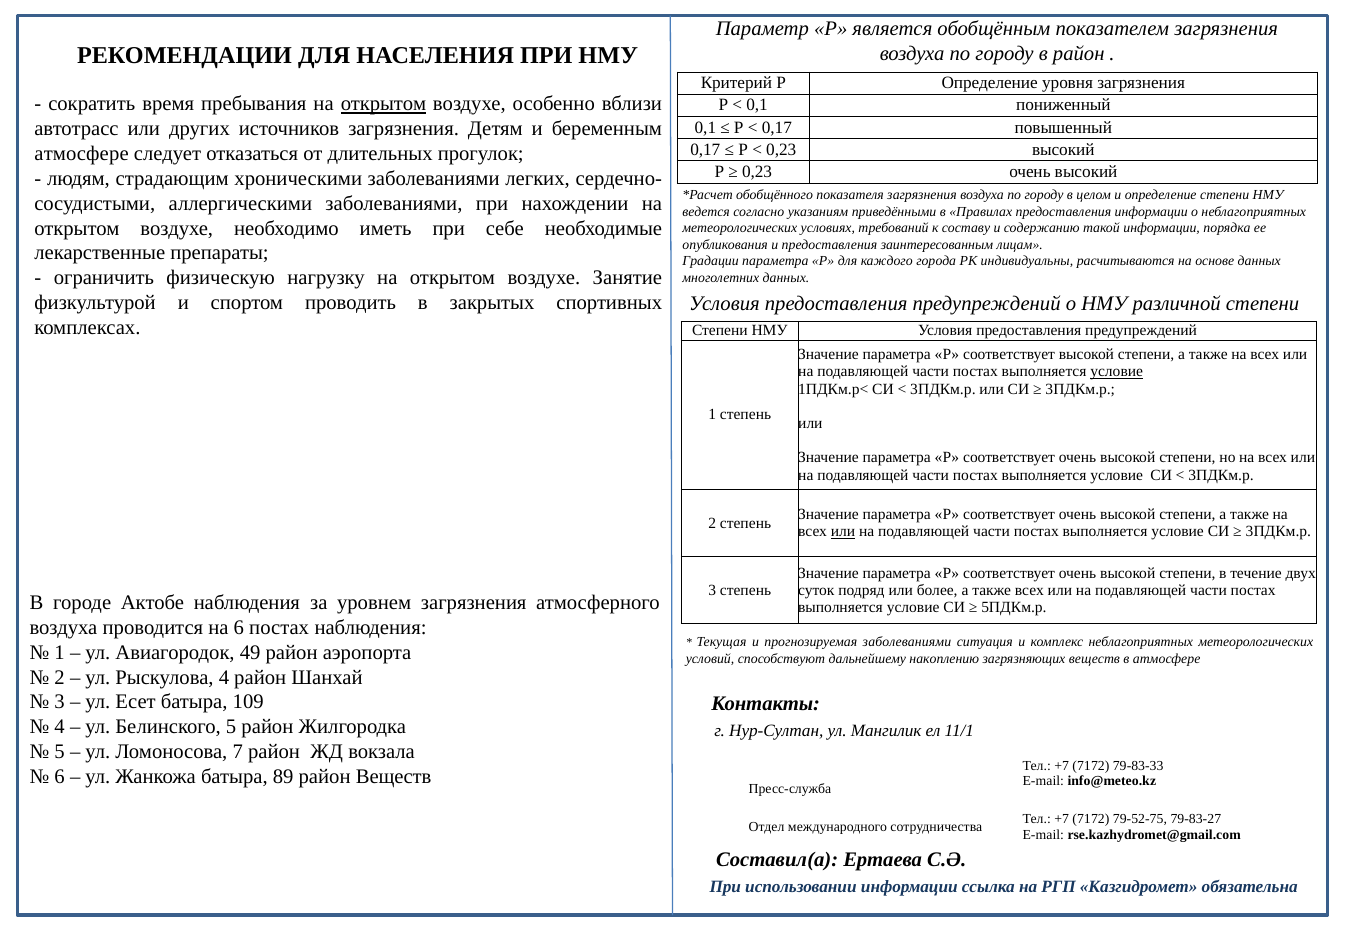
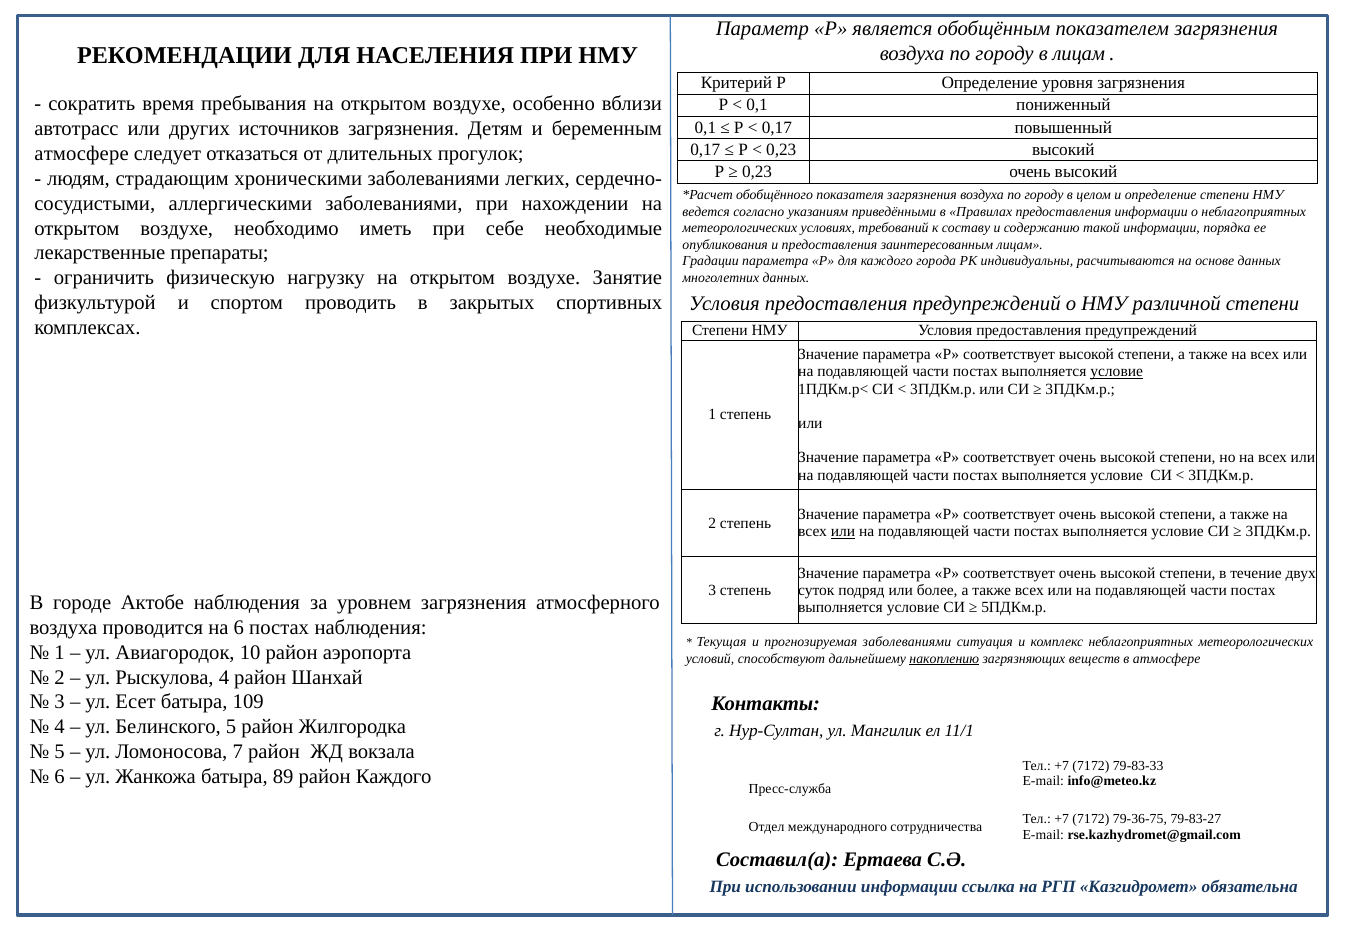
в район: район -> лицам
открытом at (383, 104) underline: present -> none
49: 49 -> 10
накоплению underline: none -> present
район Веществ: Веществ -> Каждого
79-52-75: 79-52-75 -> 79-36-75
